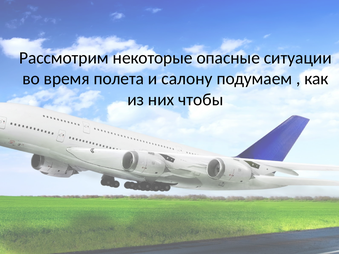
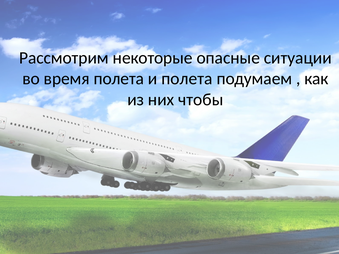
и салону: салону -> полета
